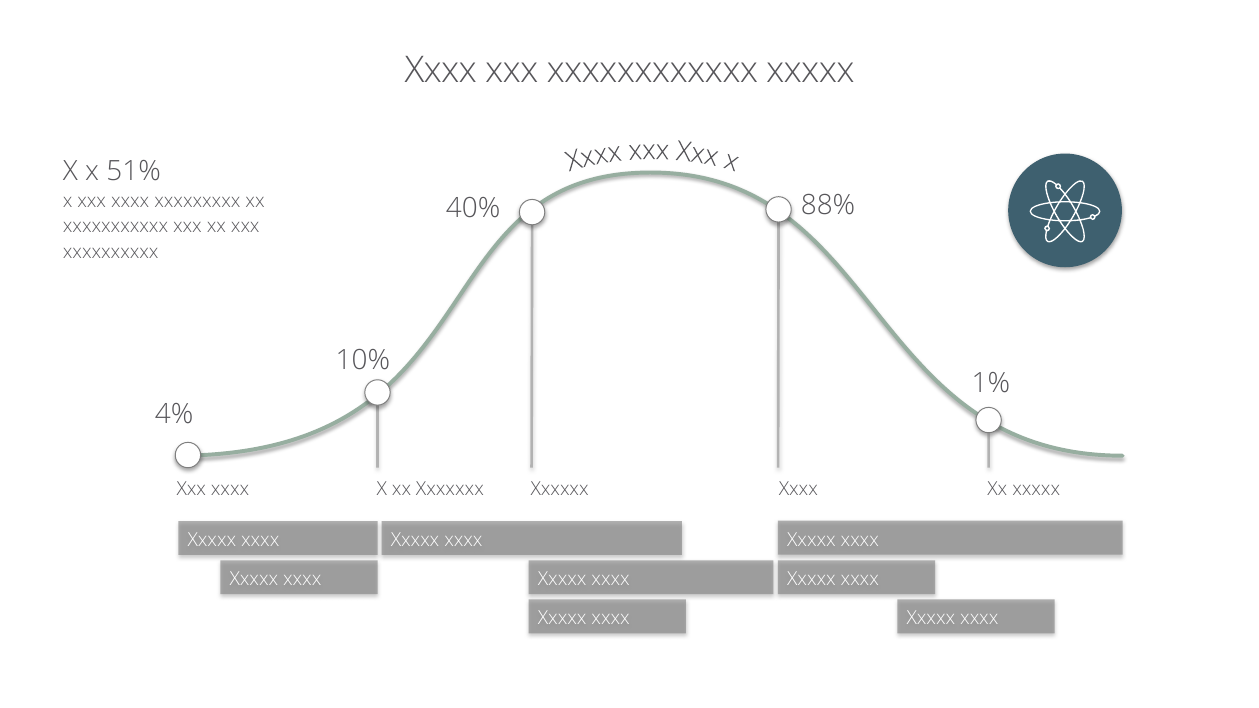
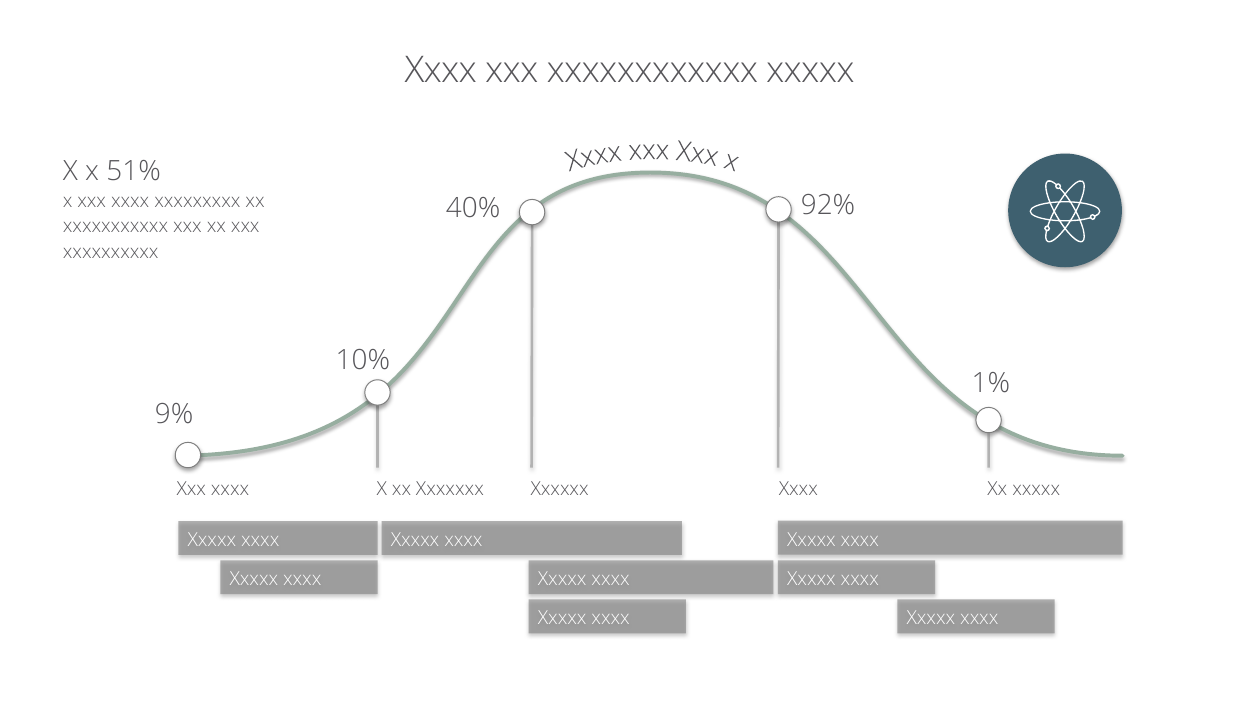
88%: 88% -> 92%
4%: 4% -> 9%
